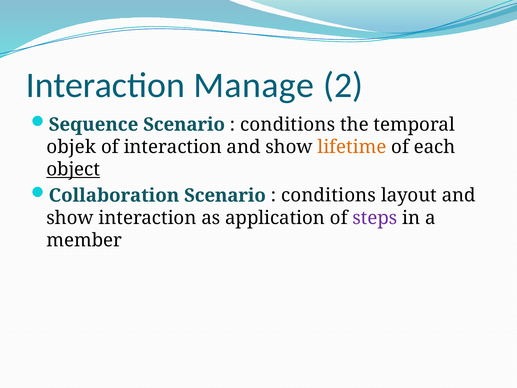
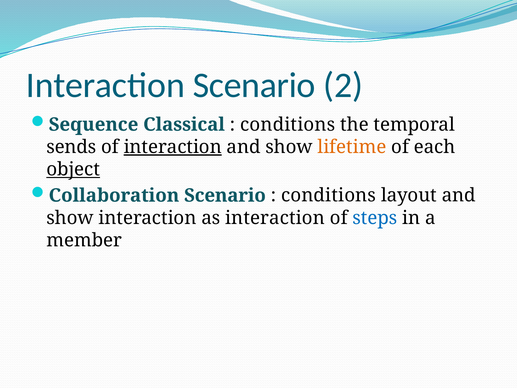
Interaction Manage: Manage -> Scenario
Sequence Scenario: Scenario -> Classical
objek: objek -> sends
interaction at (173, 147) underline: none -> present
as application: application -> interaction
steps colour: purple -> blue
